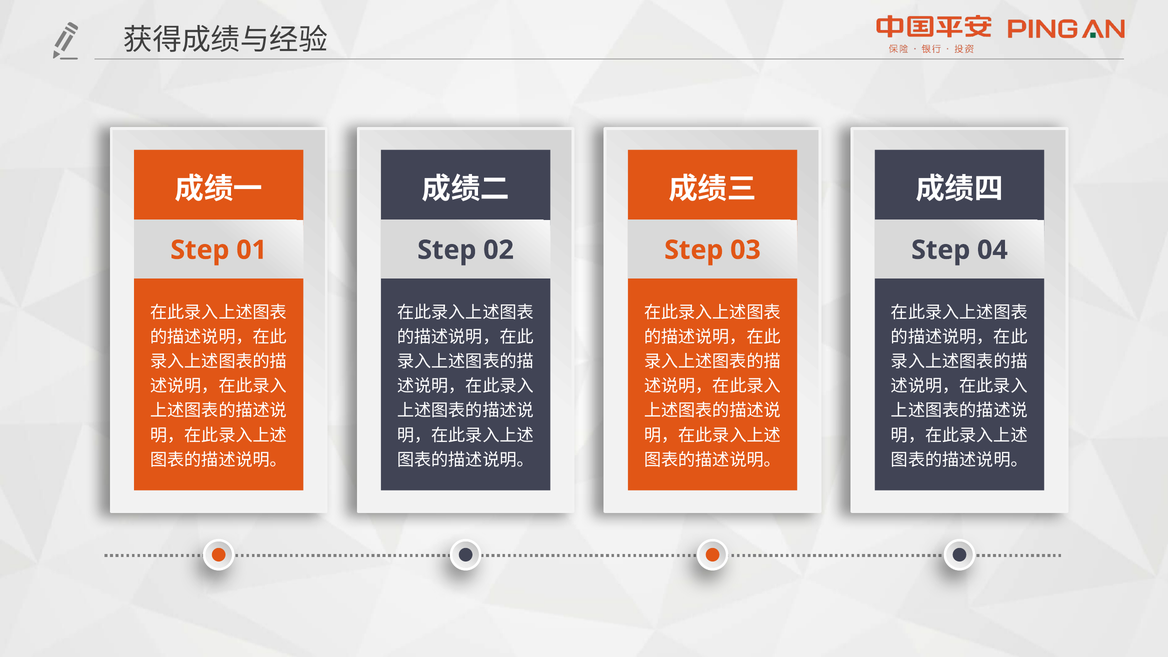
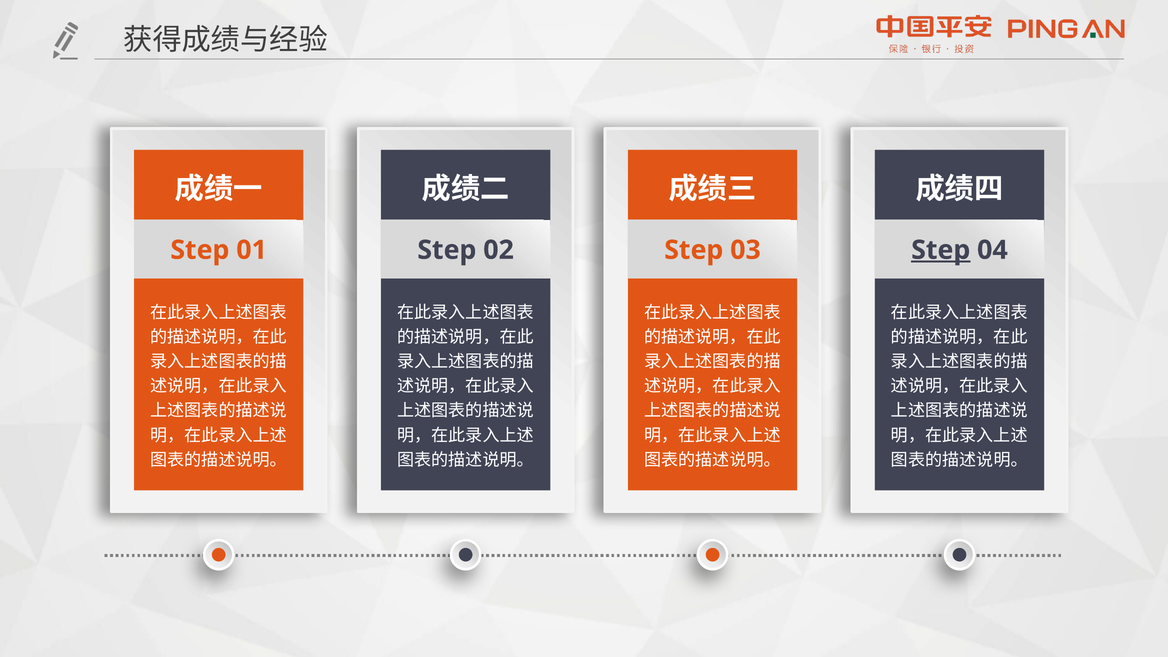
Step at (941, 250) underline: none -> present
